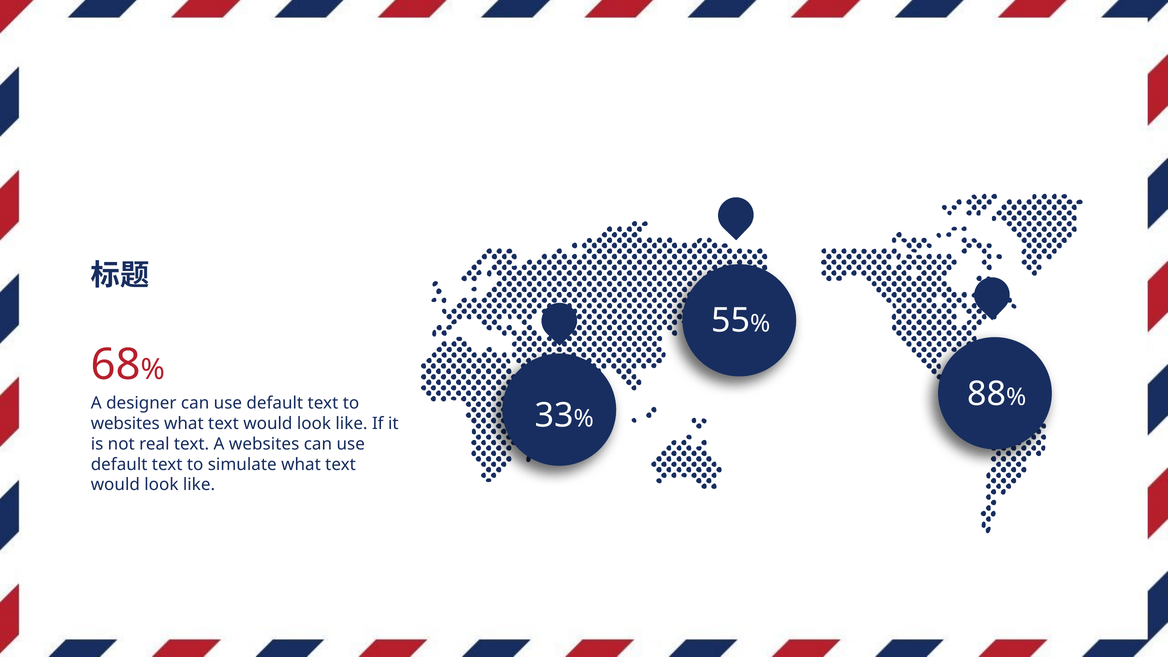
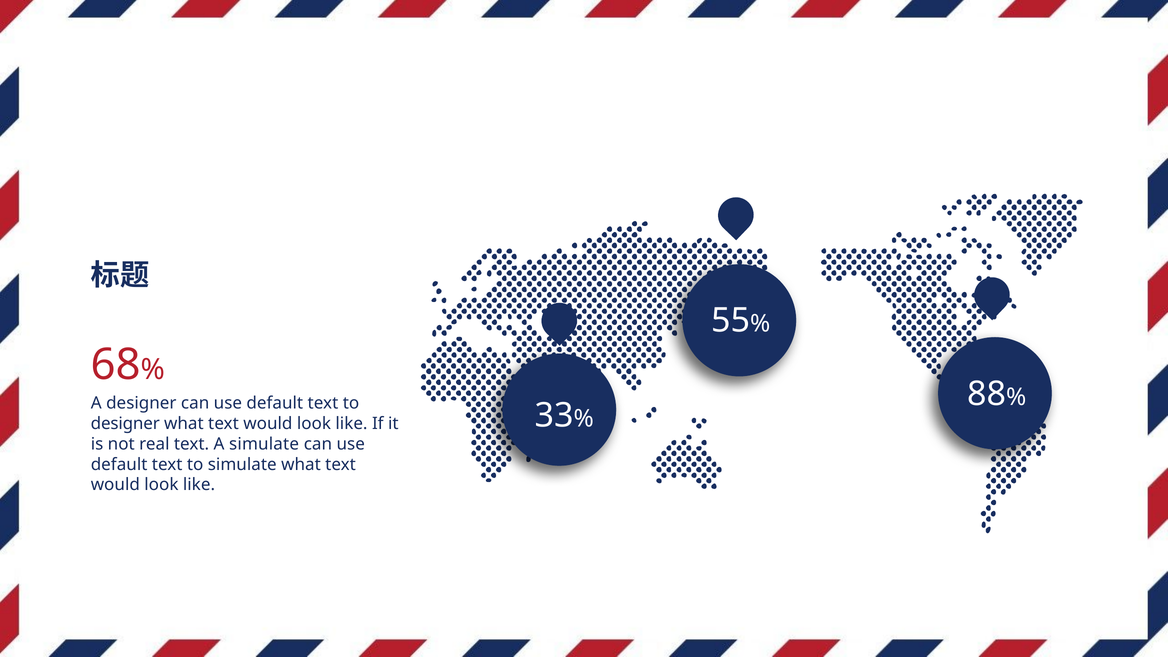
websites at (125, 424): websites -> designer
A websites: websites -> simulate
